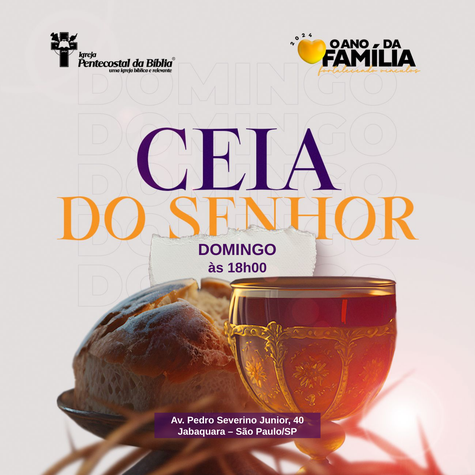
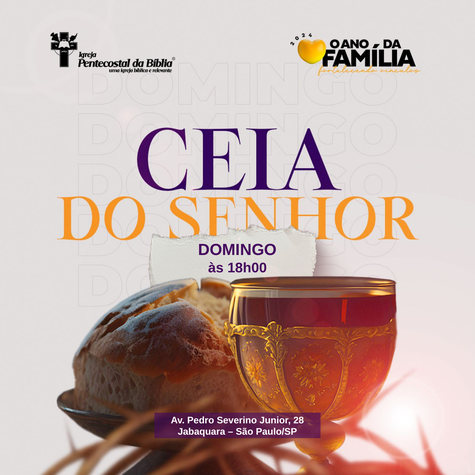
40: 40 -> 28
